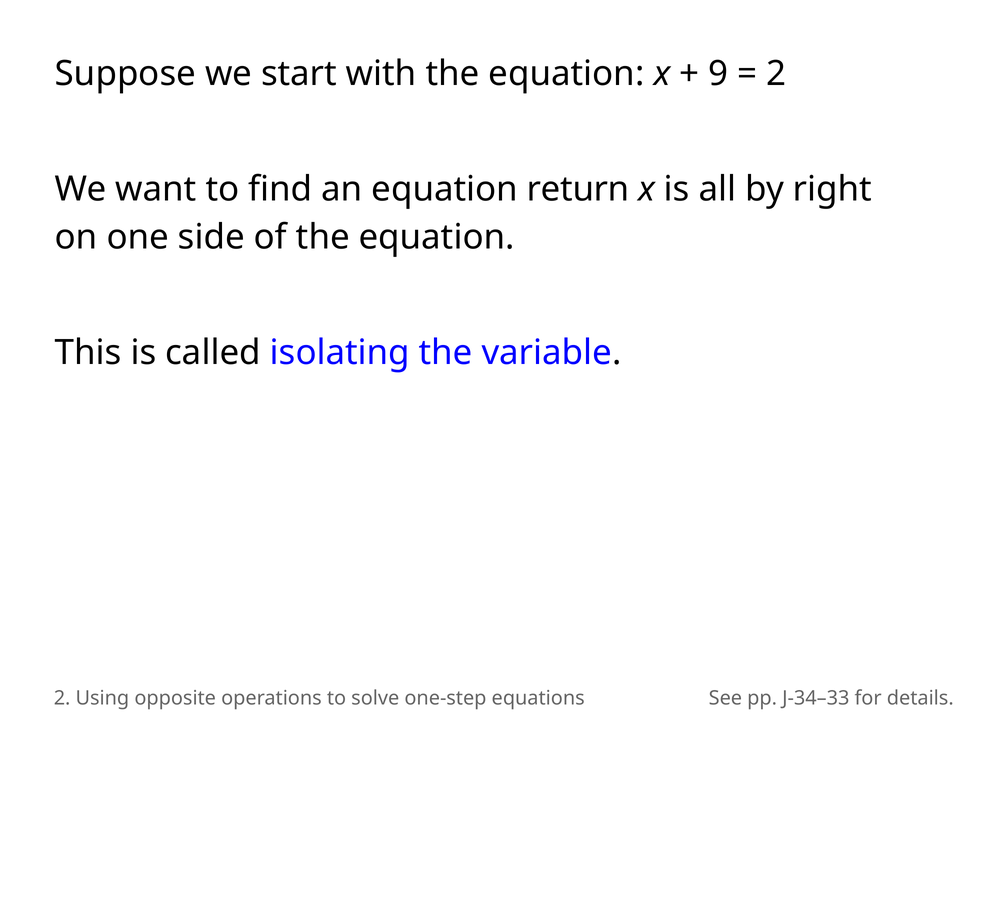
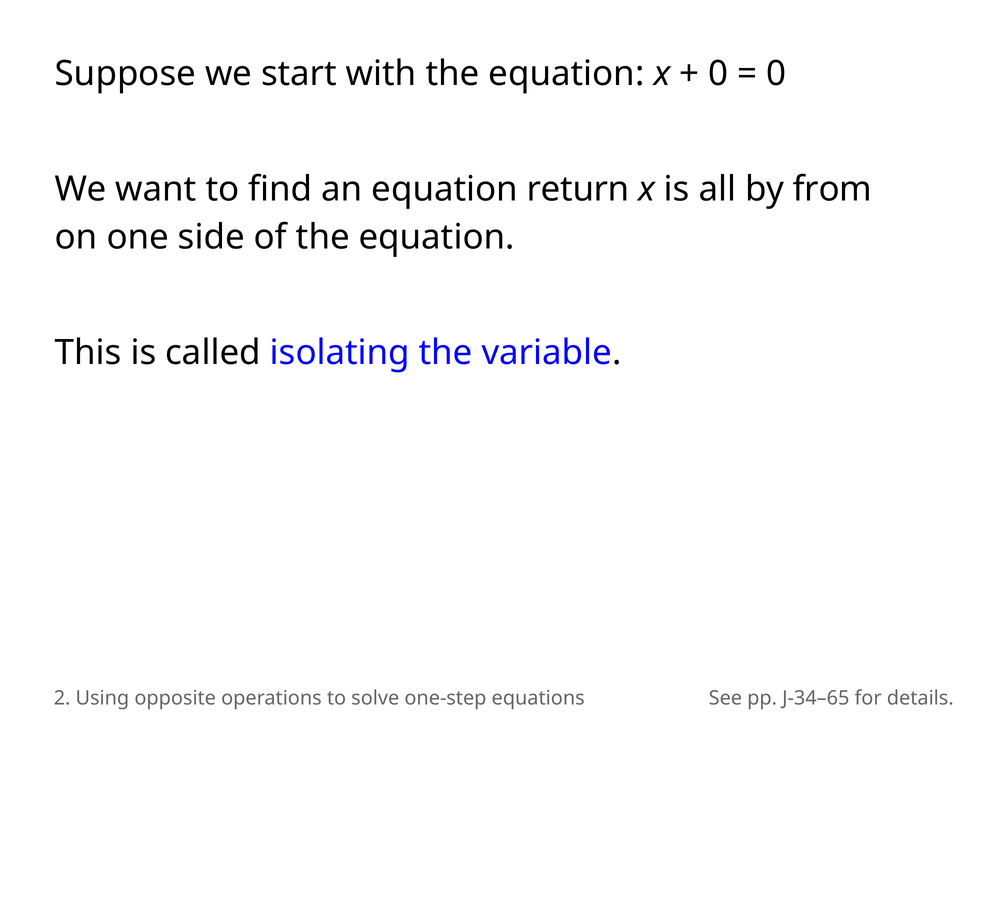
9 at (718, 74): 9 -> 0
2 at (776, 74): 2 -> 0
right: right -> from
J-34–33: J-34–33 -> J-34–65
